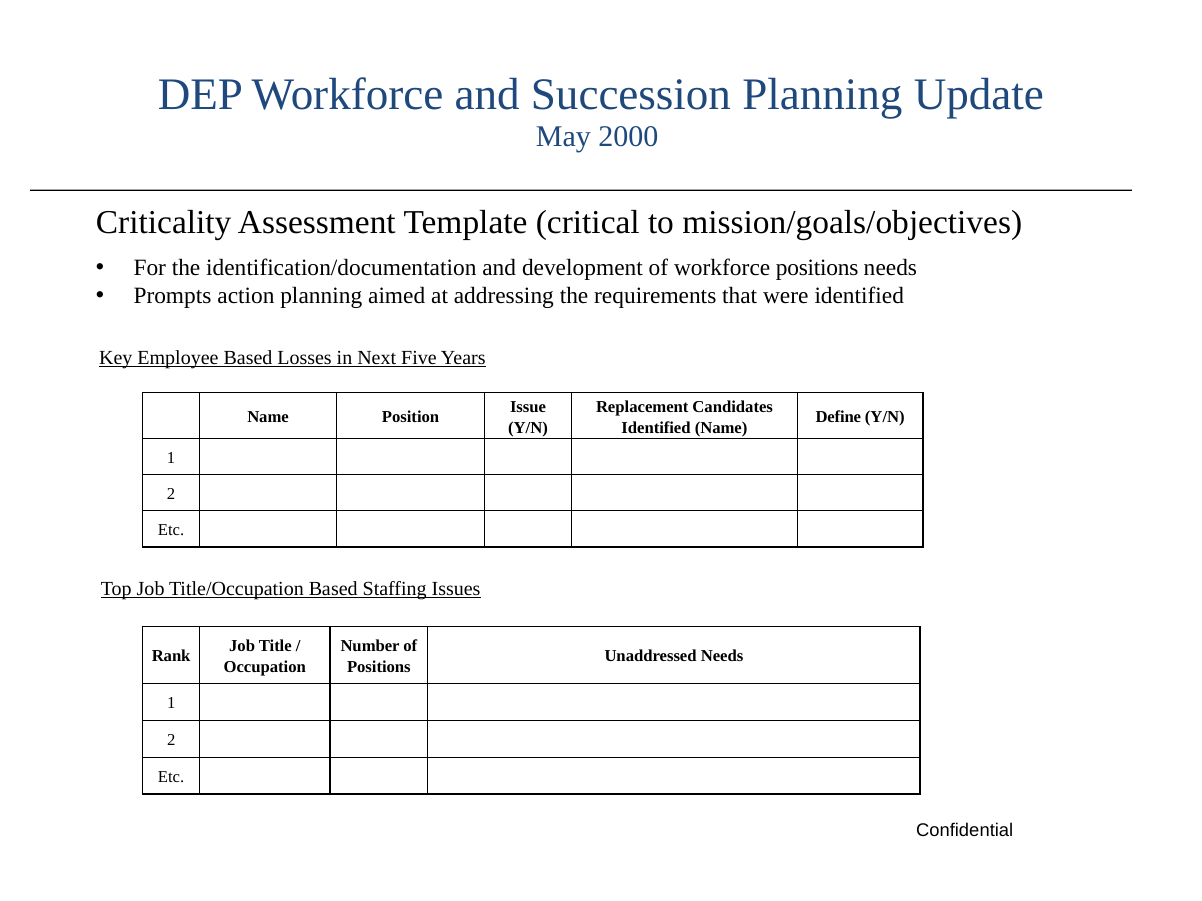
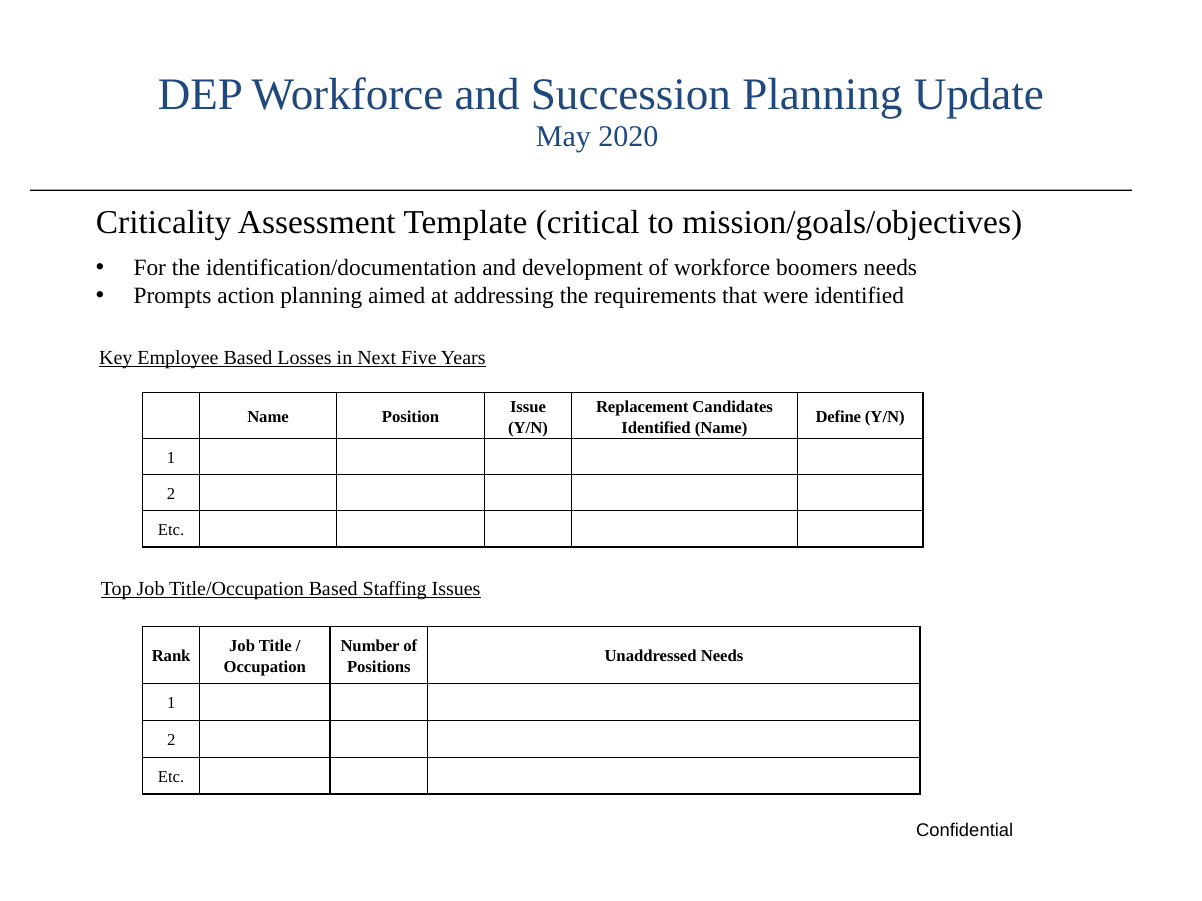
2000: 2000 -> 2020
workforce positions: positions -> boomers
